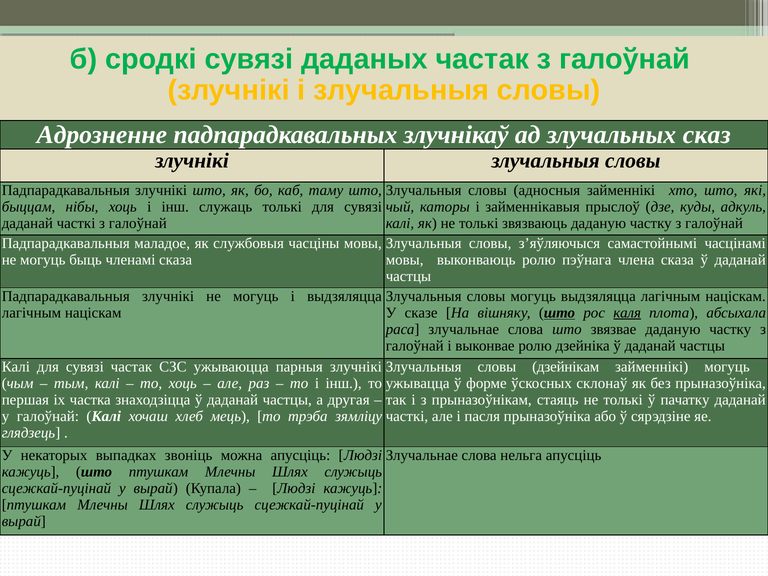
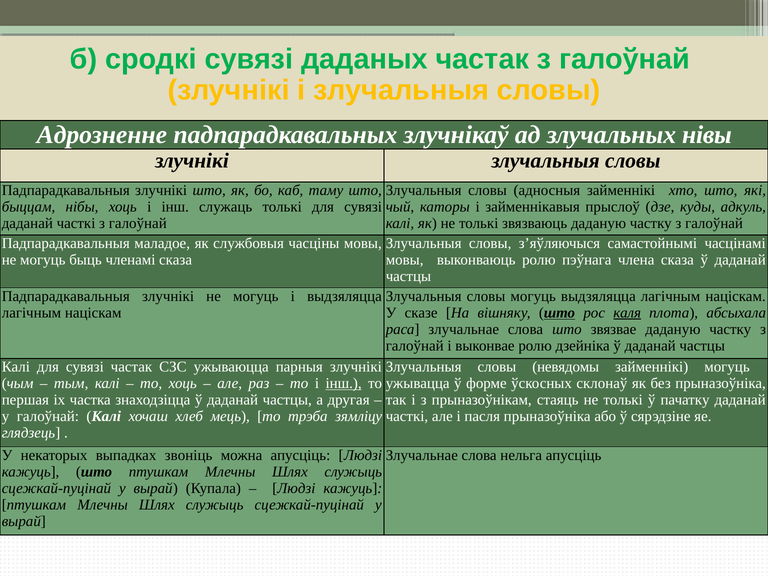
сказ: сказ -> нівы
дзейнікам: дзейнікам -> невядомы
інш at (344, 383) underline: none -> present
